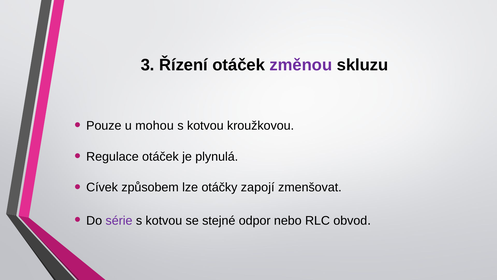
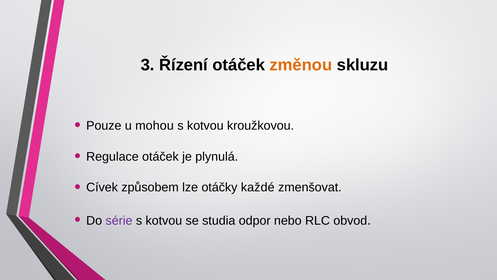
změnou colour: purple -> orange
zapojí: zapojí -> každé
stejné: stejné -> studia
